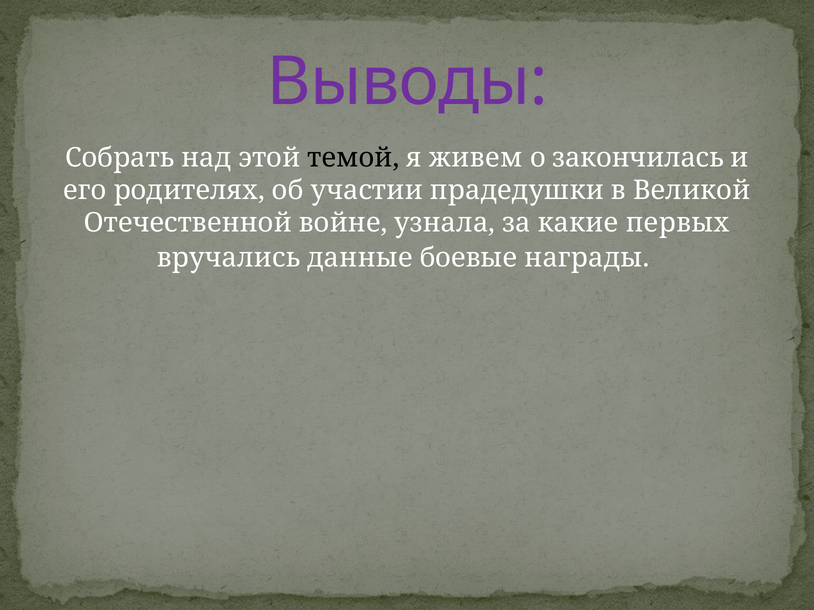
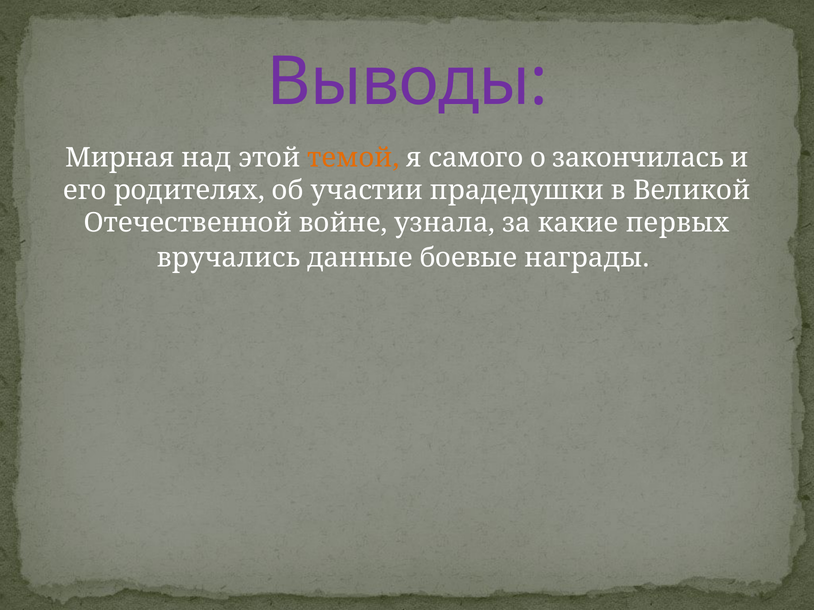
Собрать: Собрать -> Мирная
темой colour: black -> orange
живем: живем -> самого
